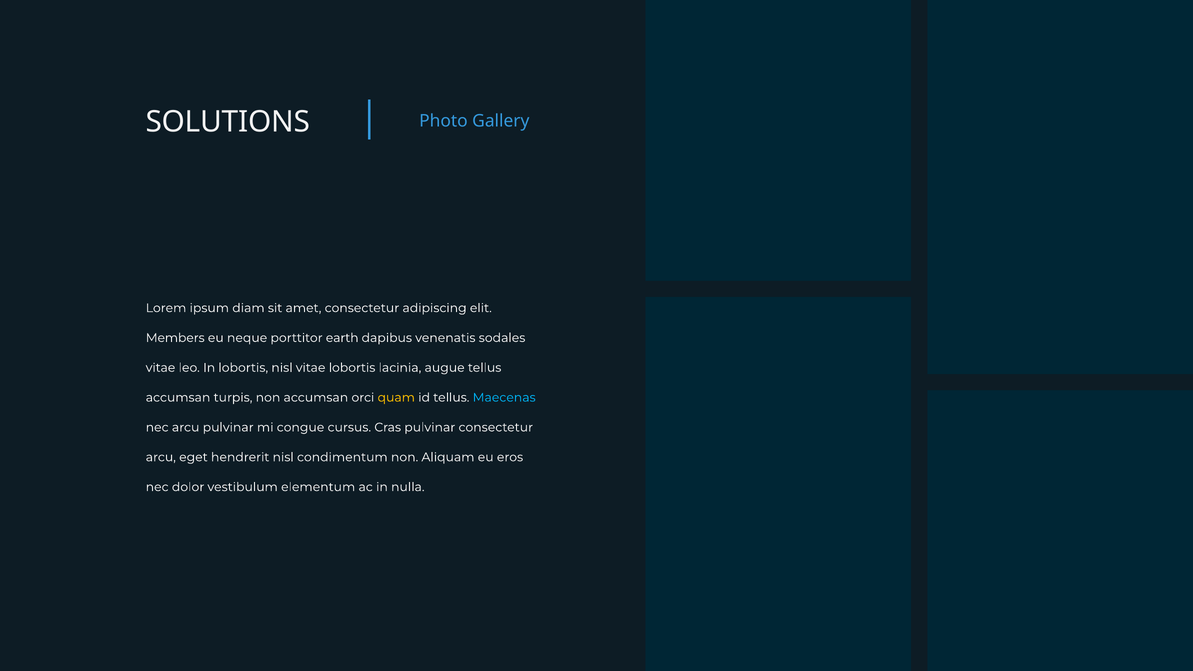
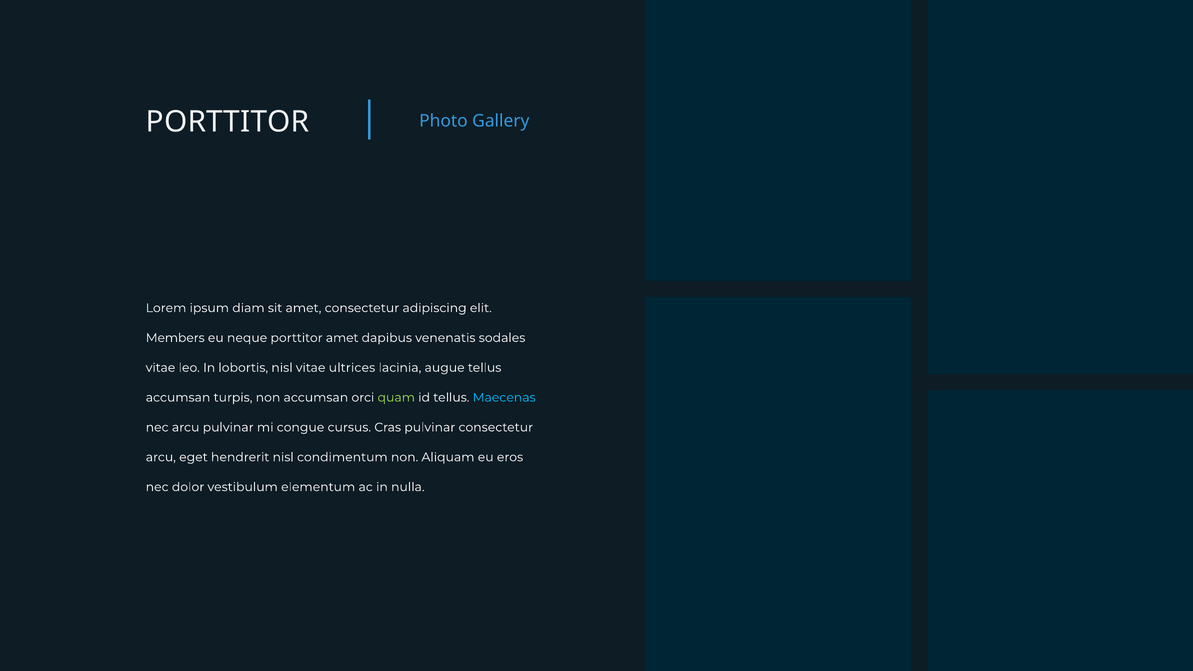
SOLUTIONS at (228, 122): SOLUTIONS -> PORTTITOR
porttitor earth: earth -> amet
vitae lobortis: lobortis -> ultrices
quam colour: yellow -> light green
